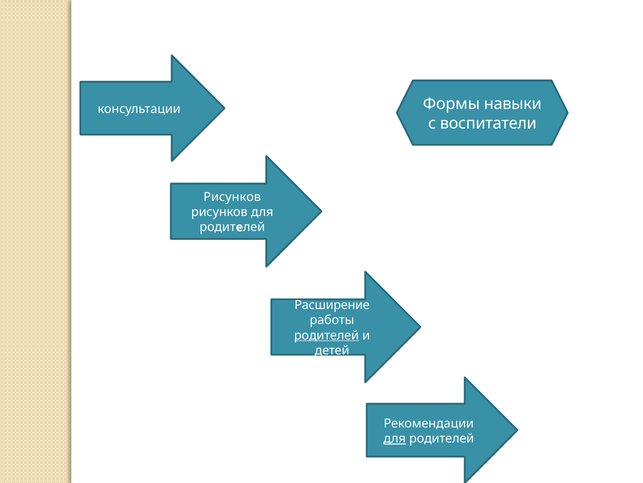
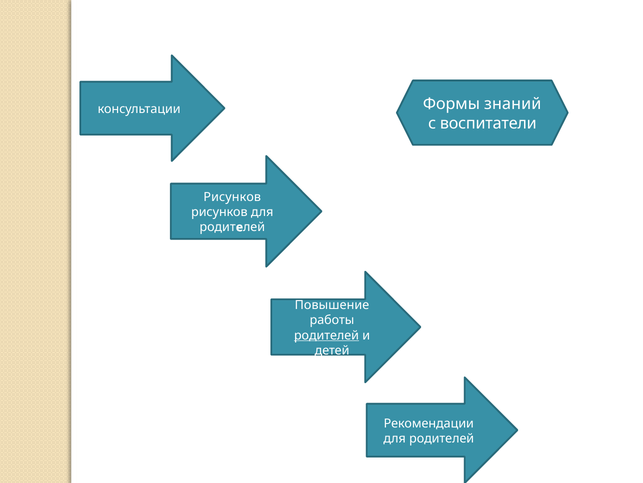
навыки: навыки -> знаний
Расширение: Расширение -> Повышение
для at (395, 438) underline: present -> none
